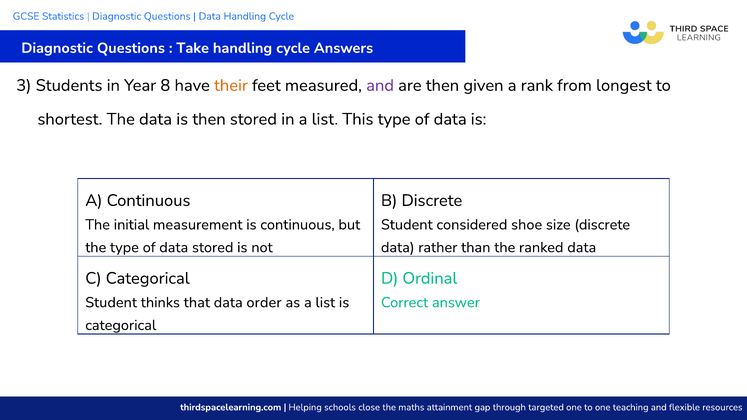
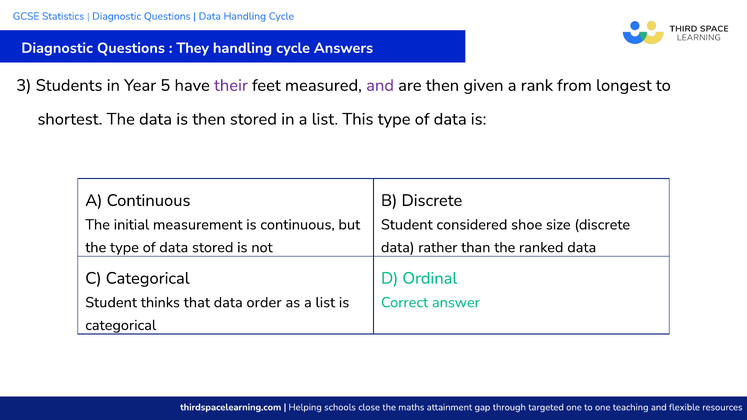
Take: Take -> They
8: 8 -> 5
their colour: orange -> purple
